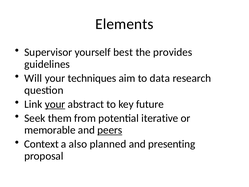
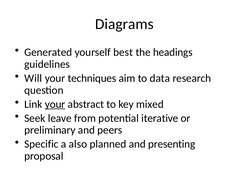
Elements: Elements -> Diagrams
Supervisor: Supervisor -> Generated
provides: provides -> headings
future: future -> mixed
them: them -> leave
memorable: memorable -> preliminary
peers underline: present -> none
Context: Context -> Specific
